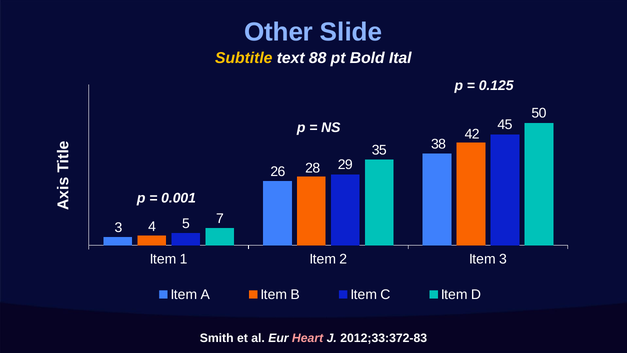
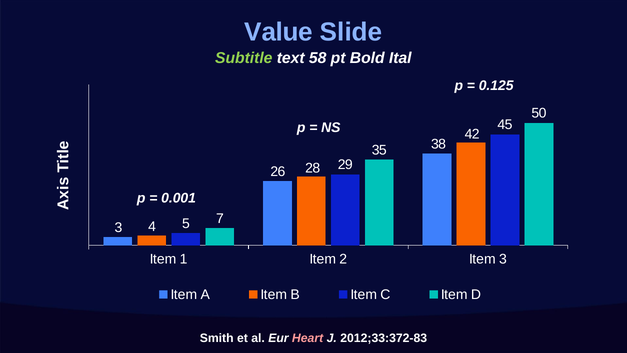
Other: Other -> Value
Subtitle colour: yellow -> light green
88: 88 -> 58
